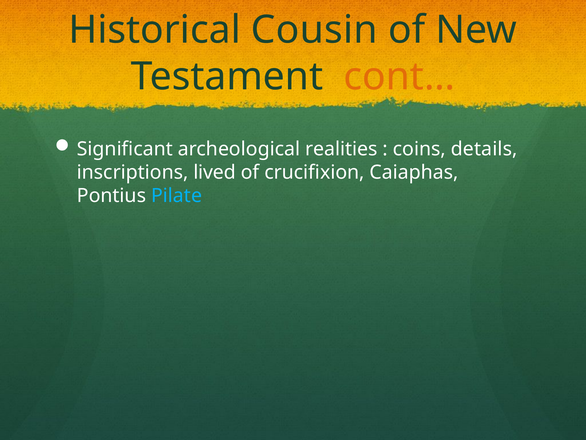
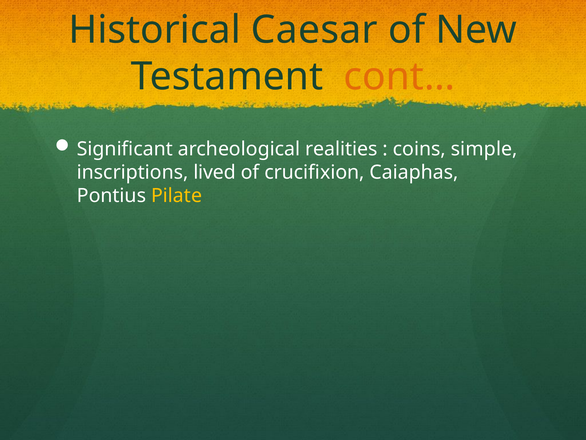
Cousin: Cousin -> Caesar
details: details -> simple
Pilate colour: light blue -> yellow
